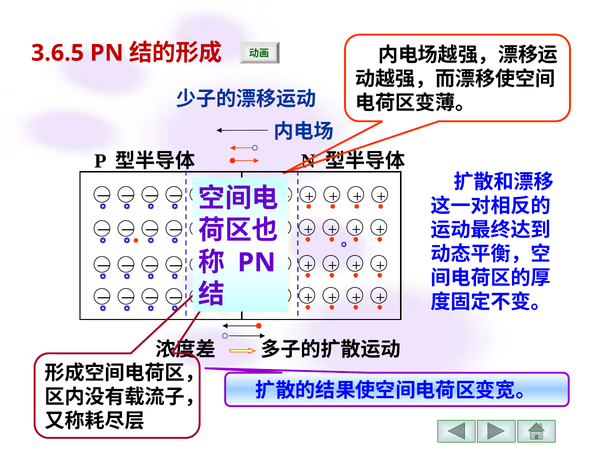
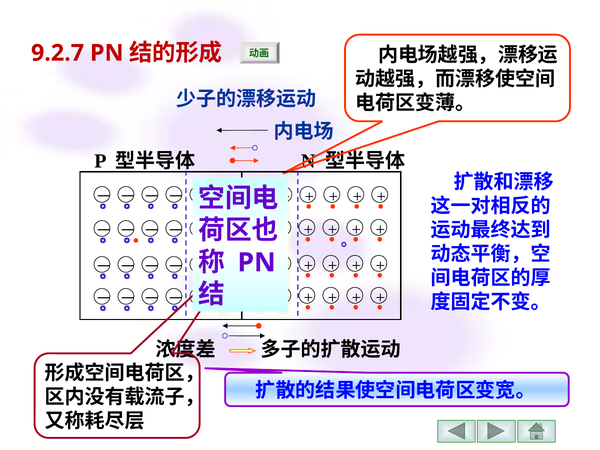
3.6.5: 3.6.5 -> 9.2.7
